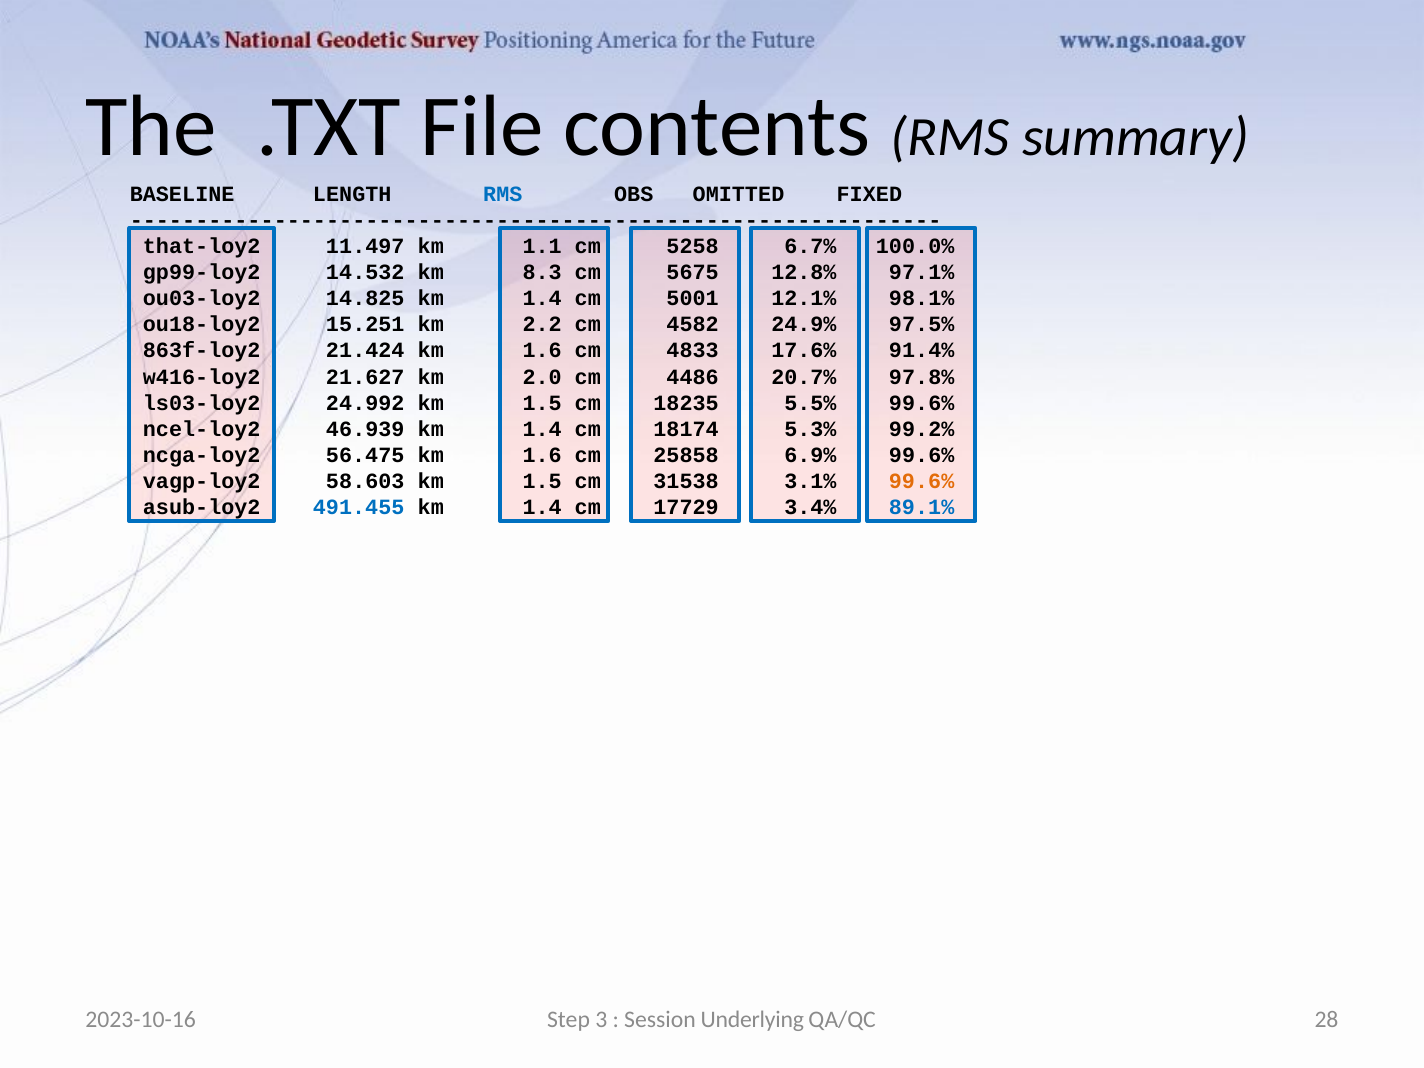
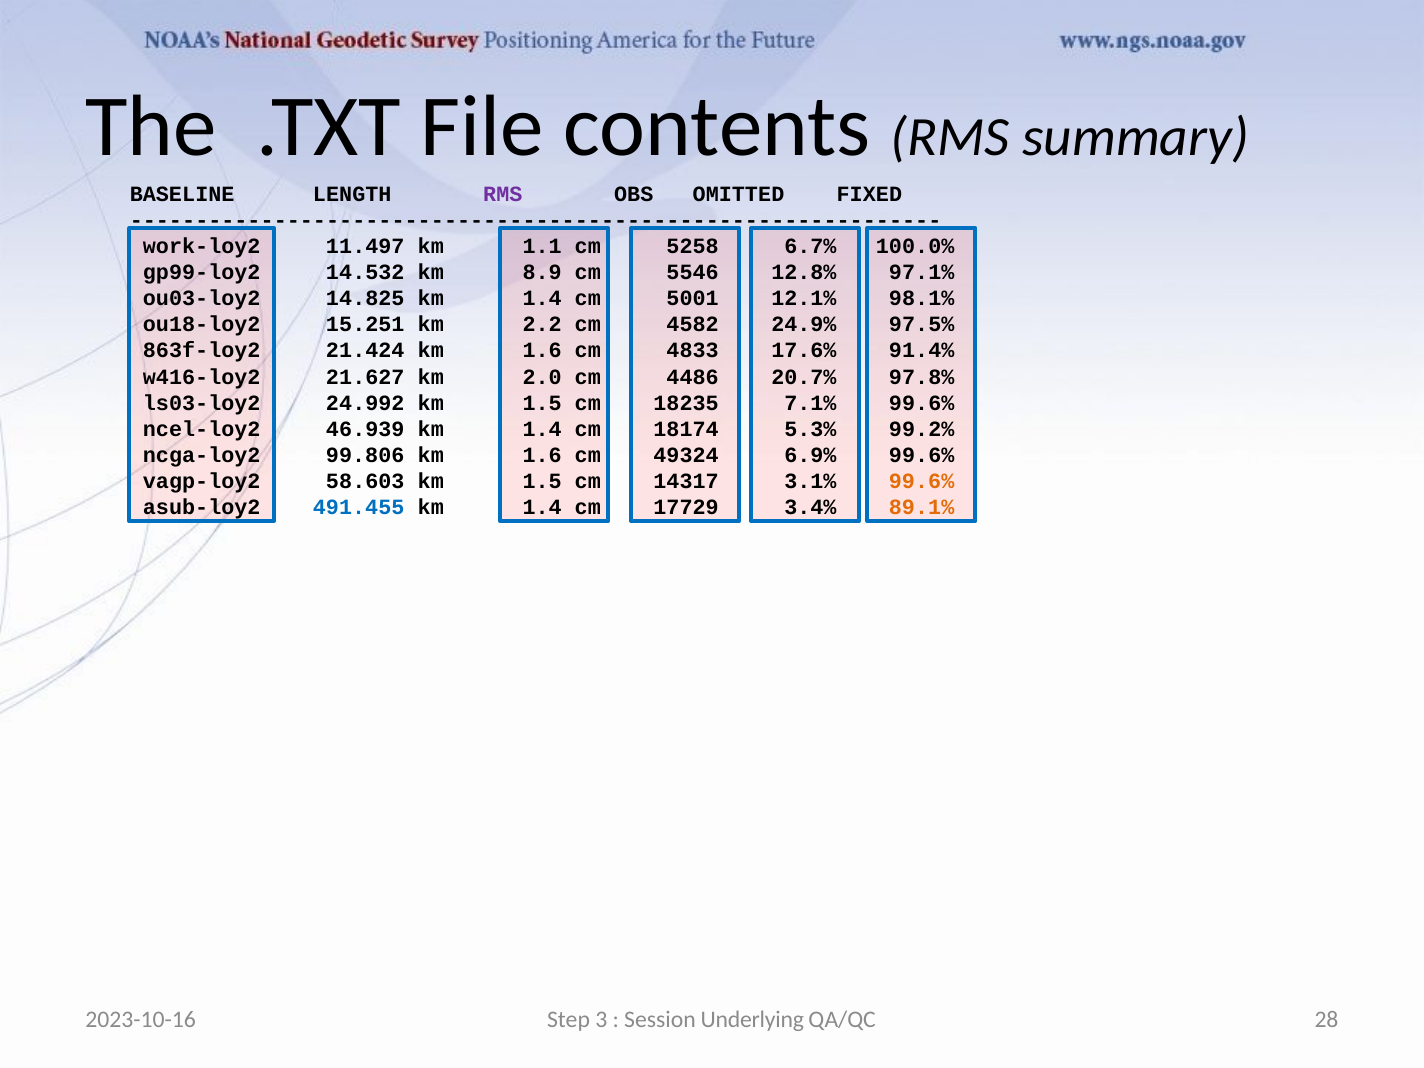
RMS at (503, 194) colour: blue -> purple
that-loy2: that-loy2 -> work-loy2
8.3: 8.3 -> 8.9
5675: 5675 -> 5546
5.5%: 5.5% -> 7.1%
56.475: 56.475 -> 99.806
25858: 25858 -> 49324
31538: 31538 -> 14317
89.1% colour: blue -> orange
